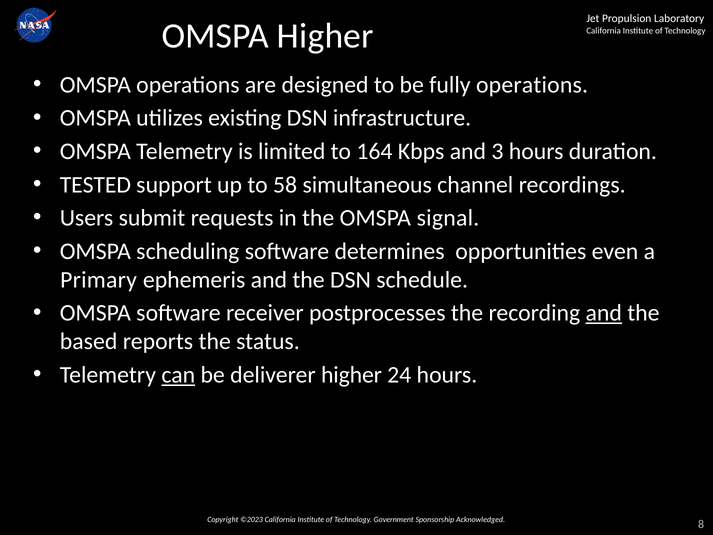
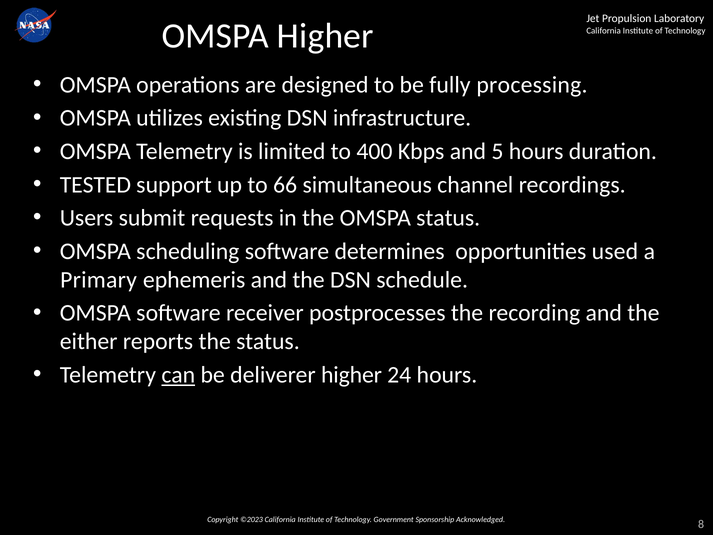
fully operations: operations -> processing
164: 164 -> 400
3: 3 -> 5
58: 58 -> 66
OMSPA signal: signal -> status
even: even -> used
and at (604, 313) underline: present -> none
based: based -> either
